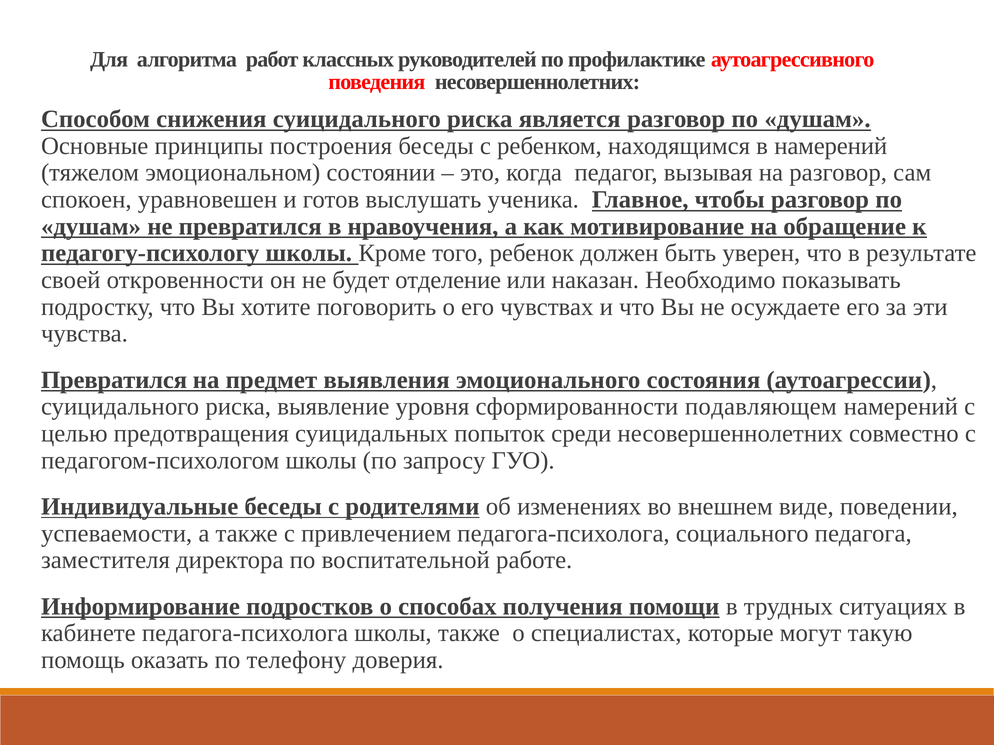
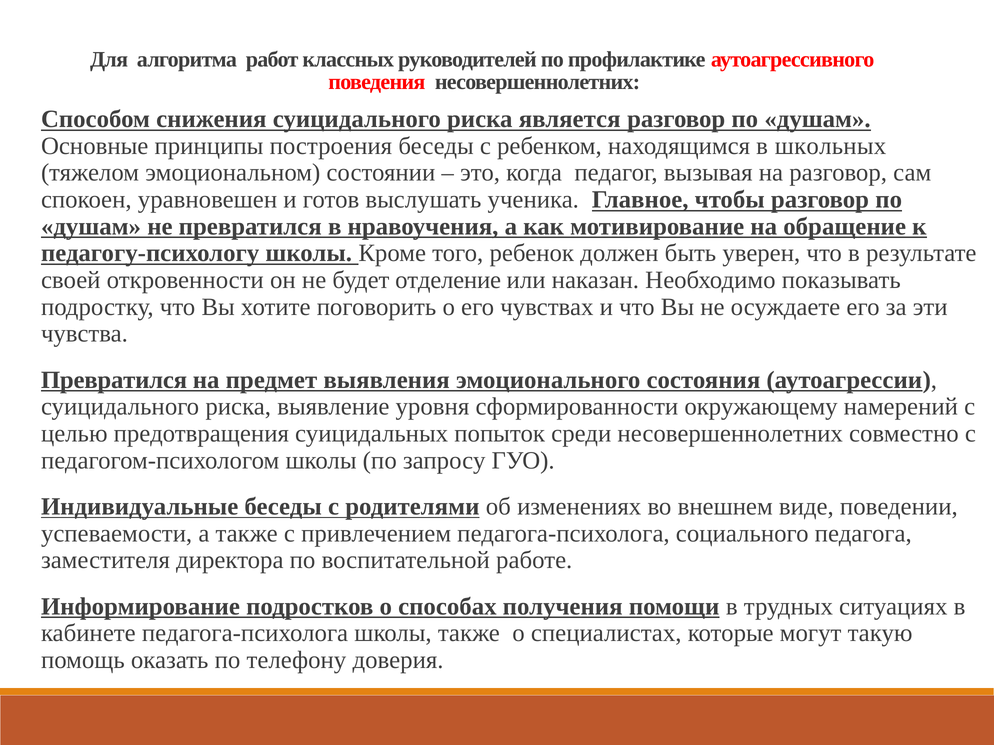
в намерений: намерений -> школьных
подавляющем: подавляющем -> окружающему
